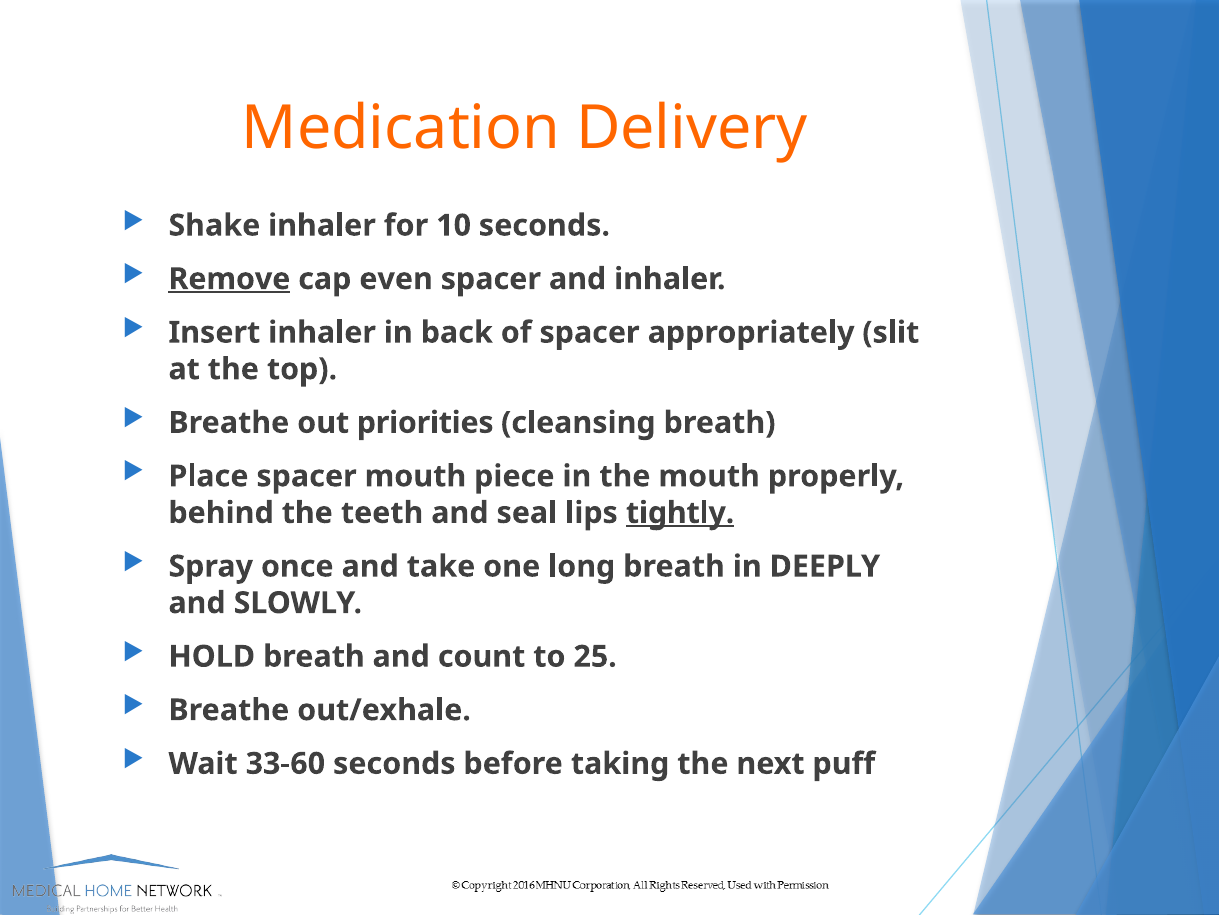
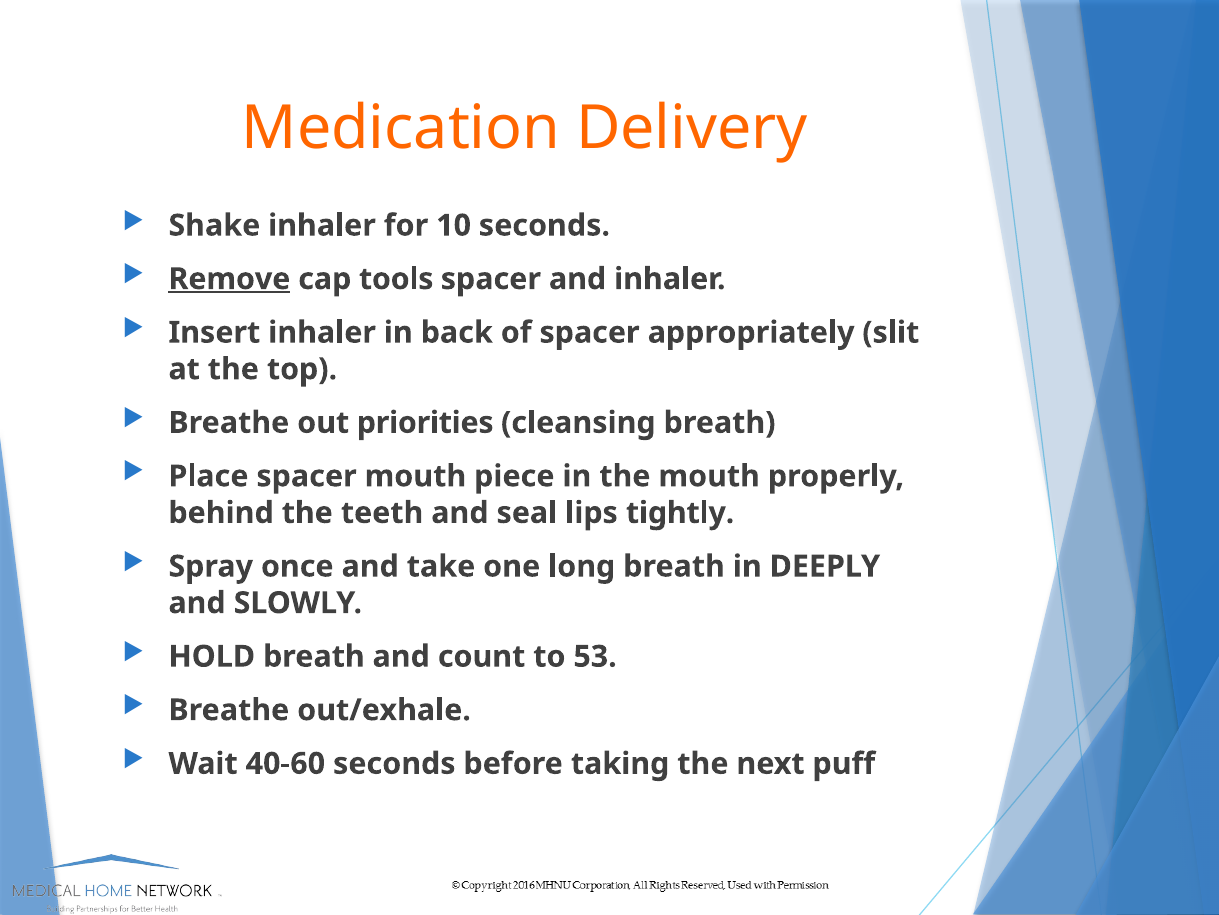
even: even -> tools
tightly underline: present -> none
25: 25 -> 53
33-60: 33-60 -> 40-60
